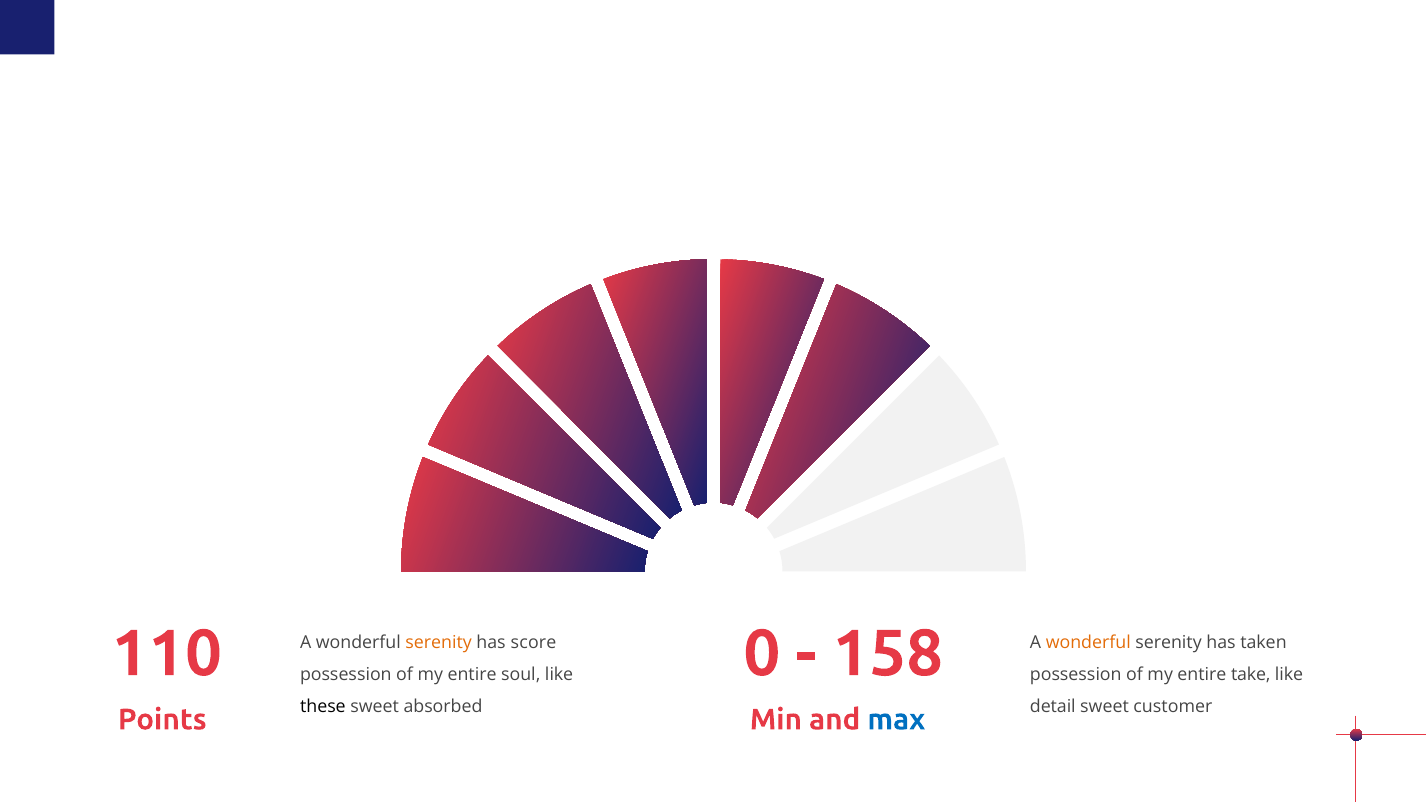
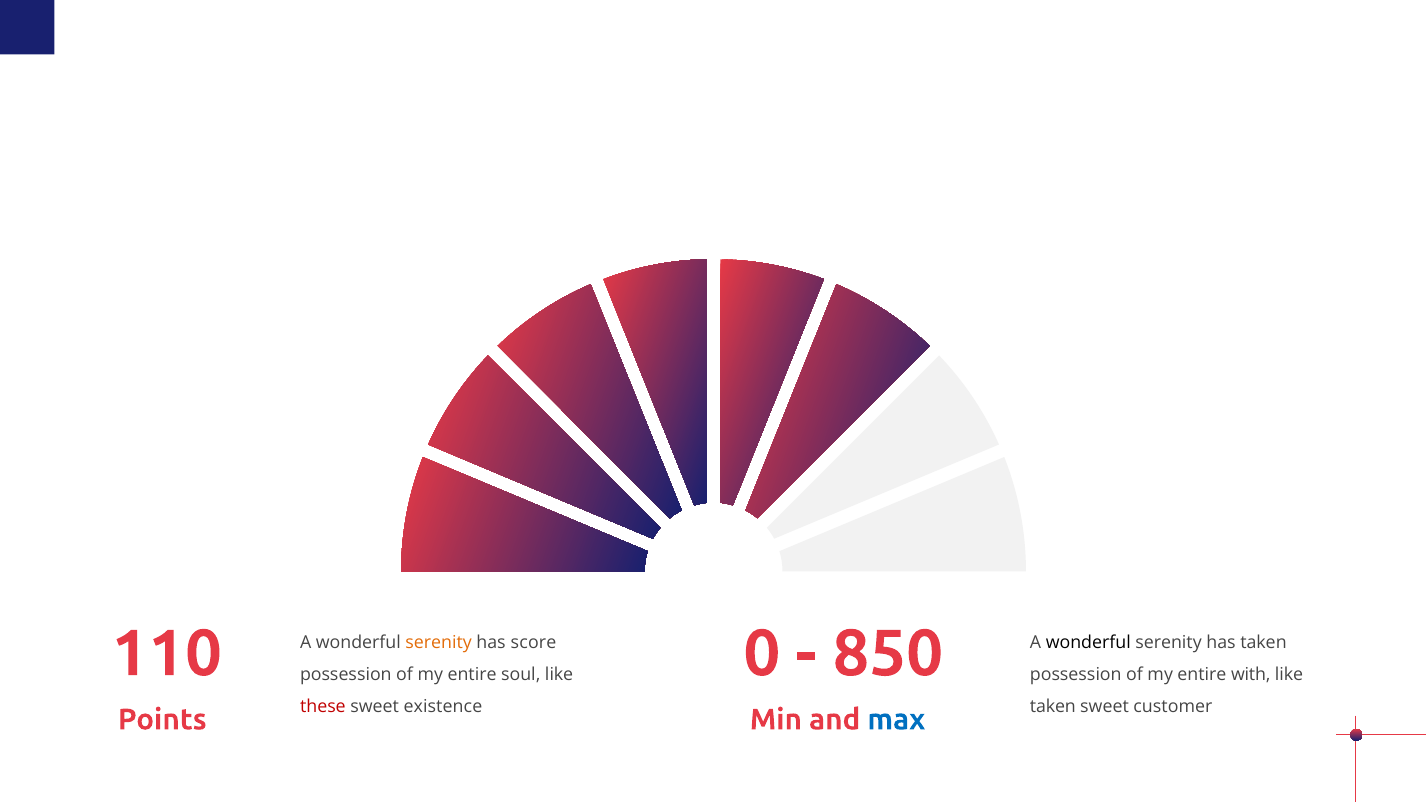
158: 158 -> 850
wonderful at (1088, 643) colour: orange -> black
take: take -> with
these colour: black -> red
absorbed: absorbed -> existence
detail at (1053, 707): detail -> taken
